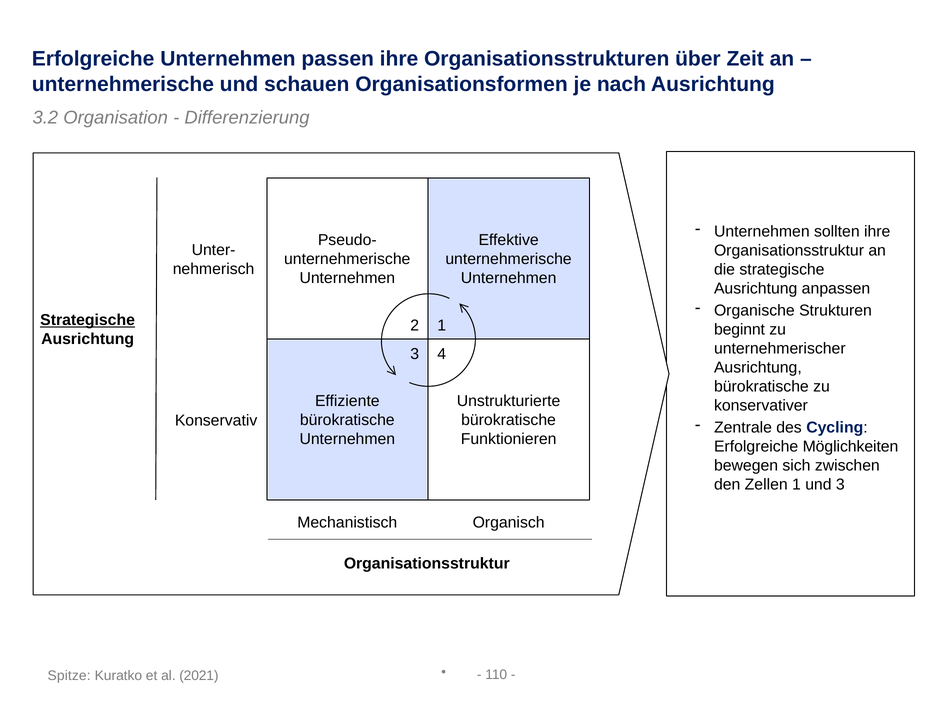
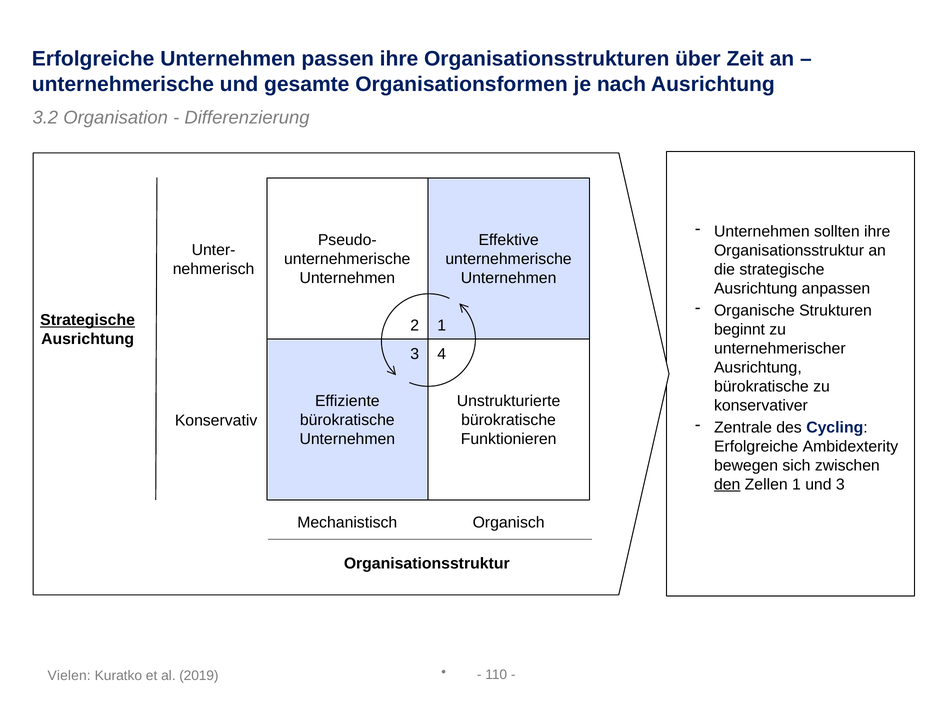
schauen: schauen -> gesamte
Möglichkeiten: Möglichkeiten -> Ambidexterity
den underline: none -> present
Spitze: Spitze -> Vielen
2021: 2021 -> 2019
